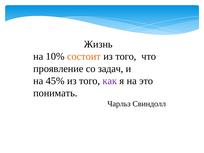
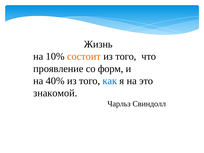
задач: задач -> форм
45%: 45% -> 40%
как colour: purple -> blue
понимать: понимать -> знакомой
